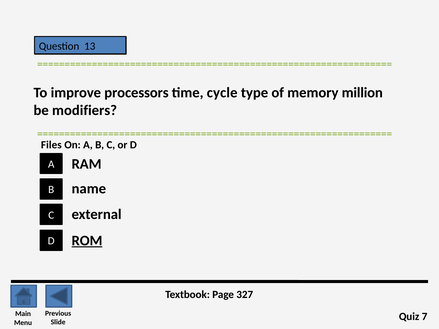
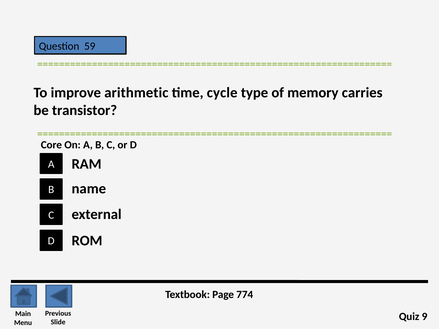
13: 13 -> 59
processors: processors -> arithmetic
million: million -> carries
modifiers: modifiers -> transistor
Files: Files -> Core
ROM underline: present -> none
327: 327 -> 774
7: 7 -> 9
